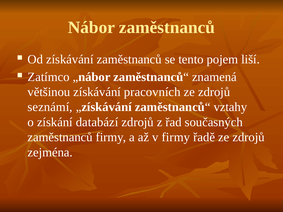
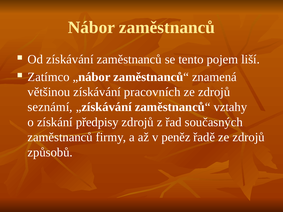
databází: databází -> předpisy
v firmy: firmy -> peněz
zejména: zejména -> způsobů
